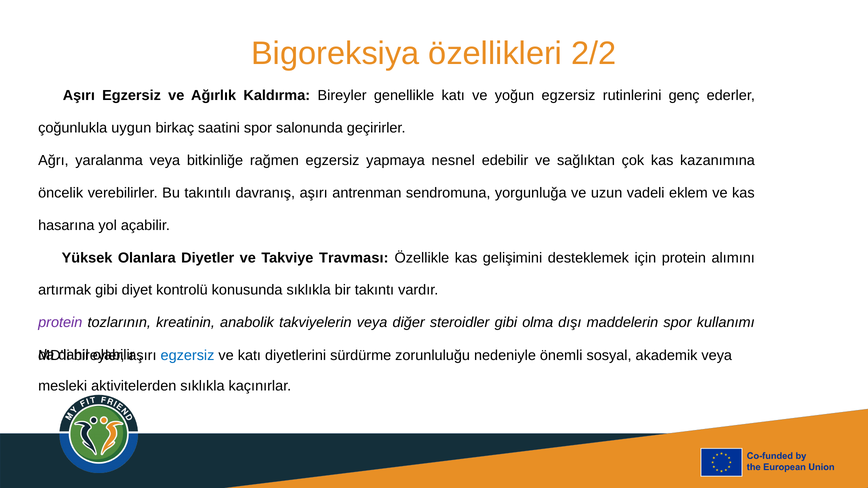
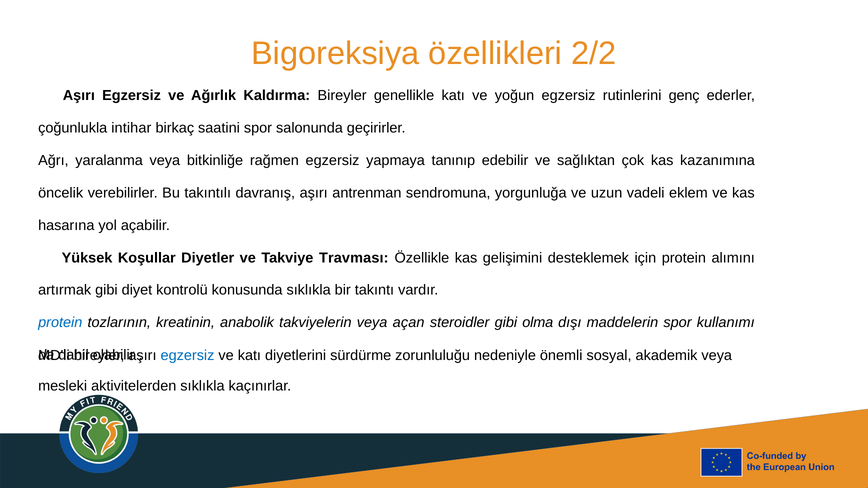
uygun: uygun -> intihar
nesnel: nesnel -> tanınıp
Olanlara: Olanlara -> Koşullar
protein at (60, 323) colour: purple -> blue
diğer: diğer -> açan
